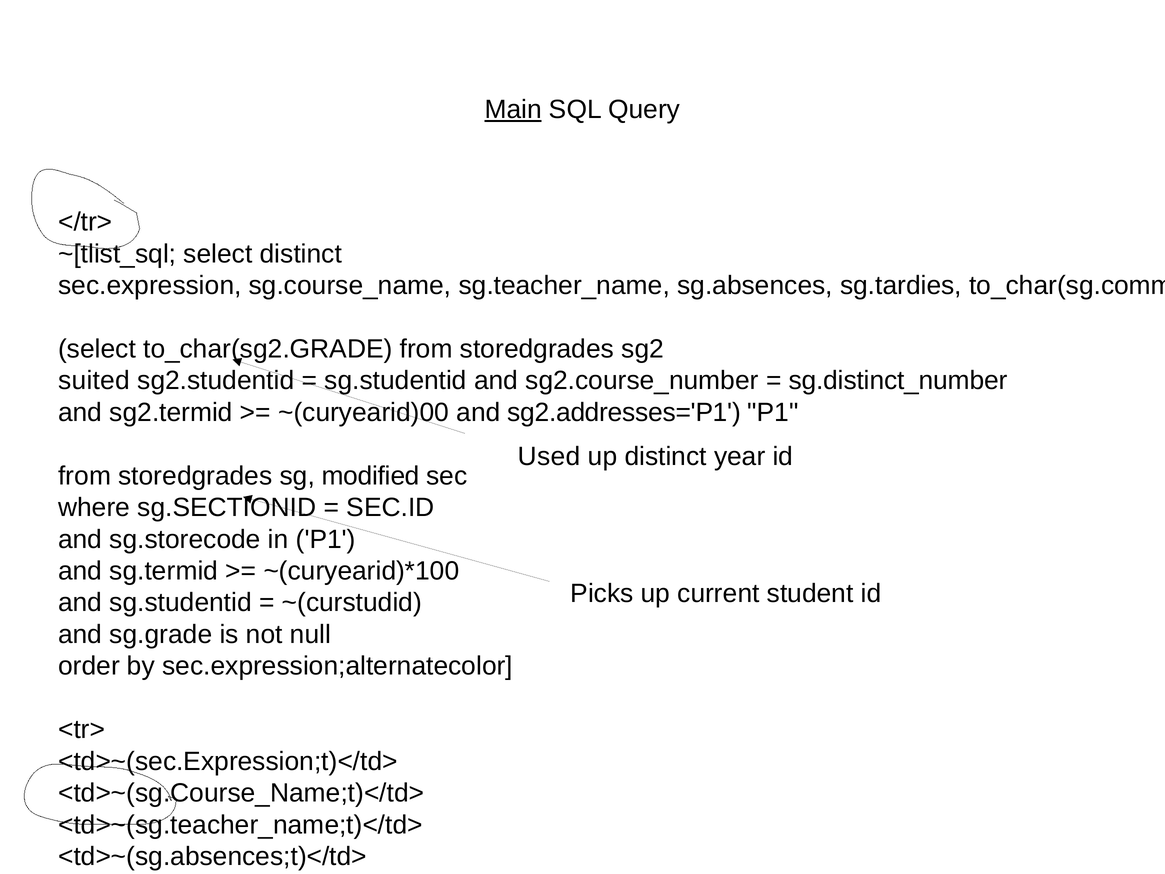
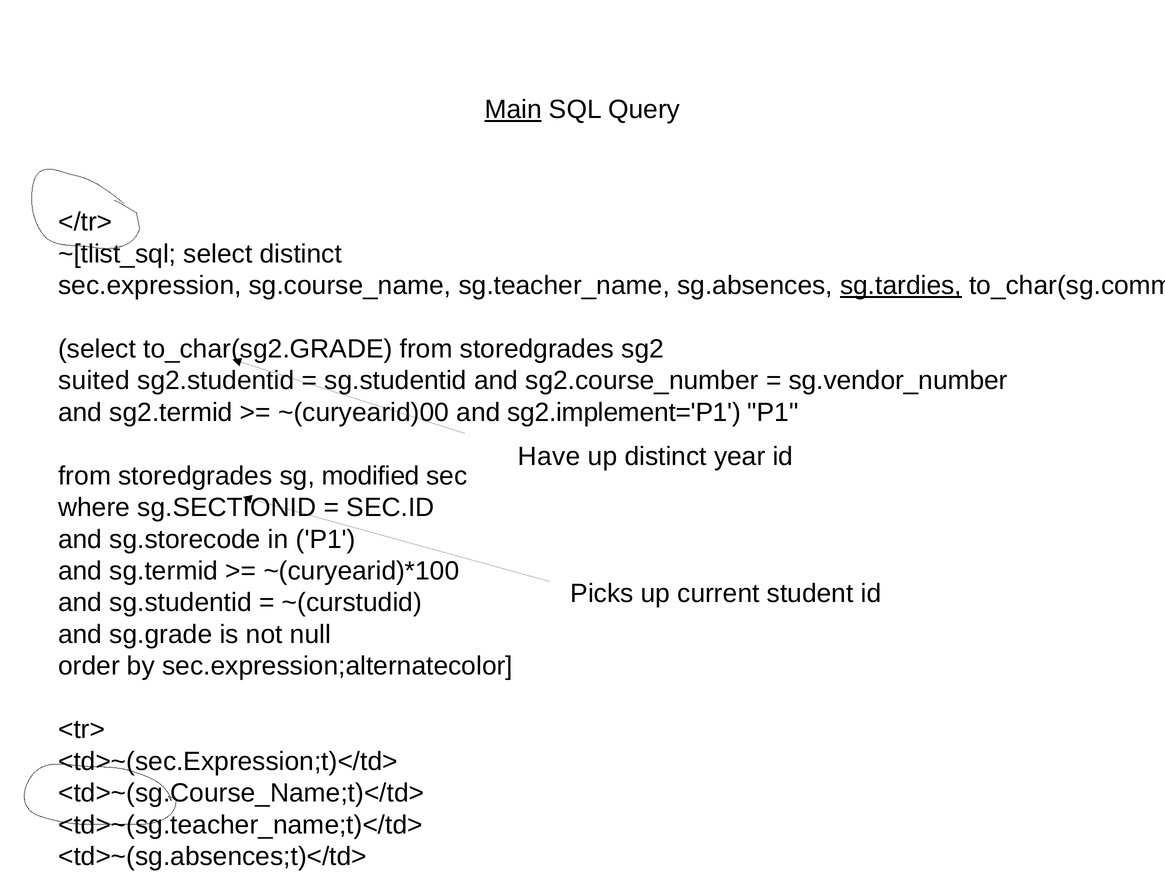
sg.tardies underline: none -> present
sg.distinct_number: sg.distinct_number -> sg.vendor_number
sg2.addresses='P1: sg2.addresses='P1 -> sg2.implement='P1
Used: Used -> Have
